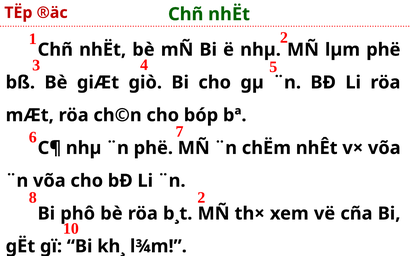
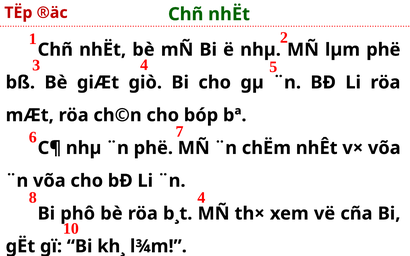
8 2: 2 -> 4
